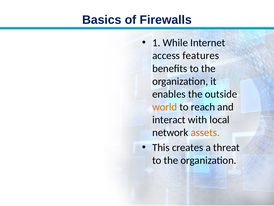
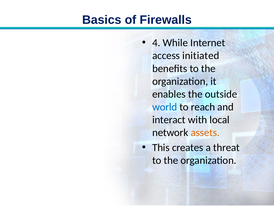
1: 1 -> 4
features: features -> initiated
world colour: orange -> blue
